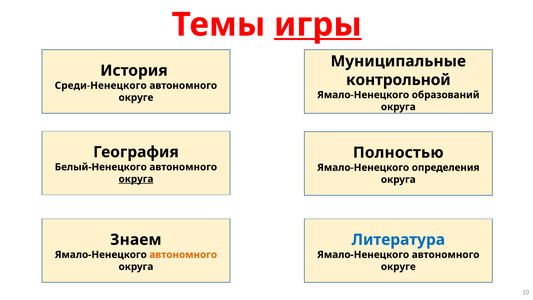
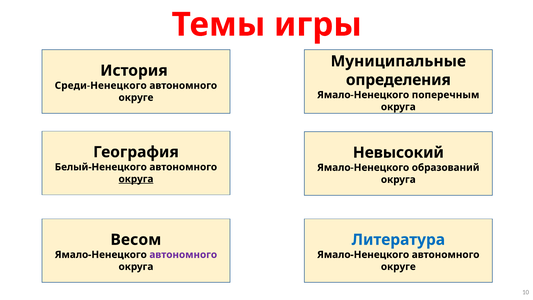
игры underline: present -> none
контрольной: контрольной -> определения
образований: образований -> поперечным
Полностью: Полностью -> Невысокий
определения: определения -> образований
Знаем: Знаем -> Весом
автономного at (183, 255) colour: orange -> purple
